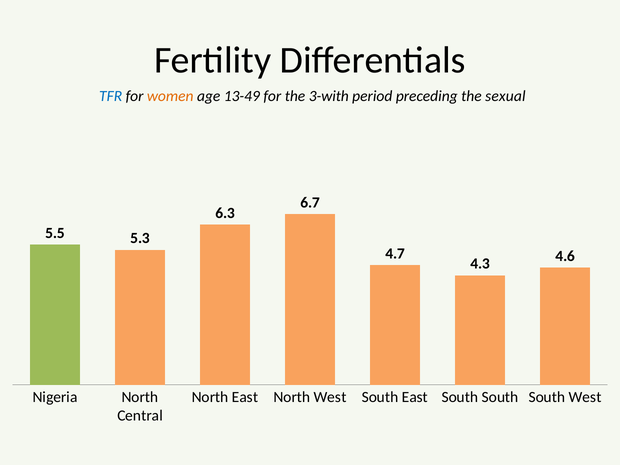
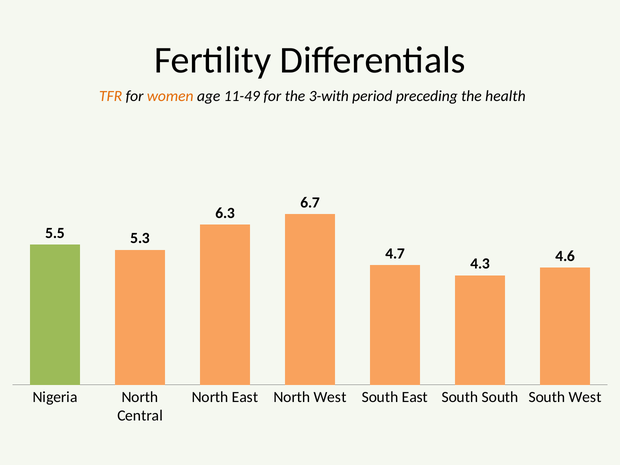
TFR colour: blue -> orange
13-49: 13-49 -> 11-49
sexual: sexual -> health
